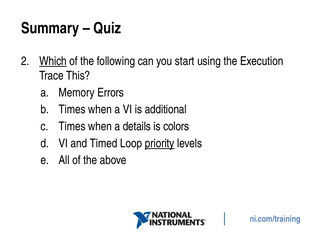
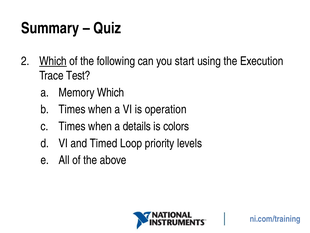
This: This -> Test
Memory Errors: Errors -> Which
additional: additional -> operation
priority underline: present -> none
